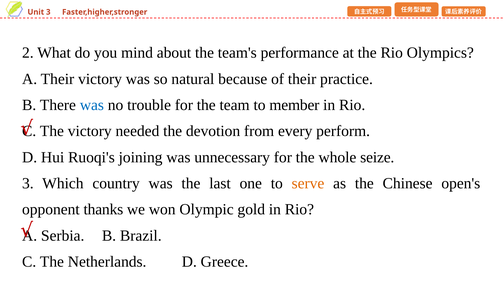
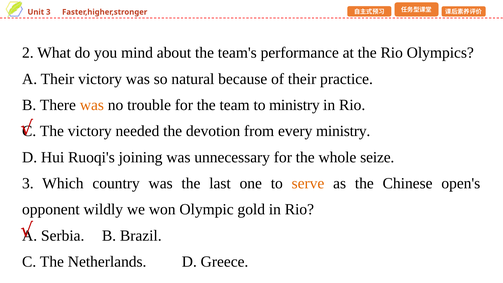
was at (92, 105) colour: blue -> orange
to member: member -> ministry
every perform: perform -> ministry
thanks: thanks -> wildly
